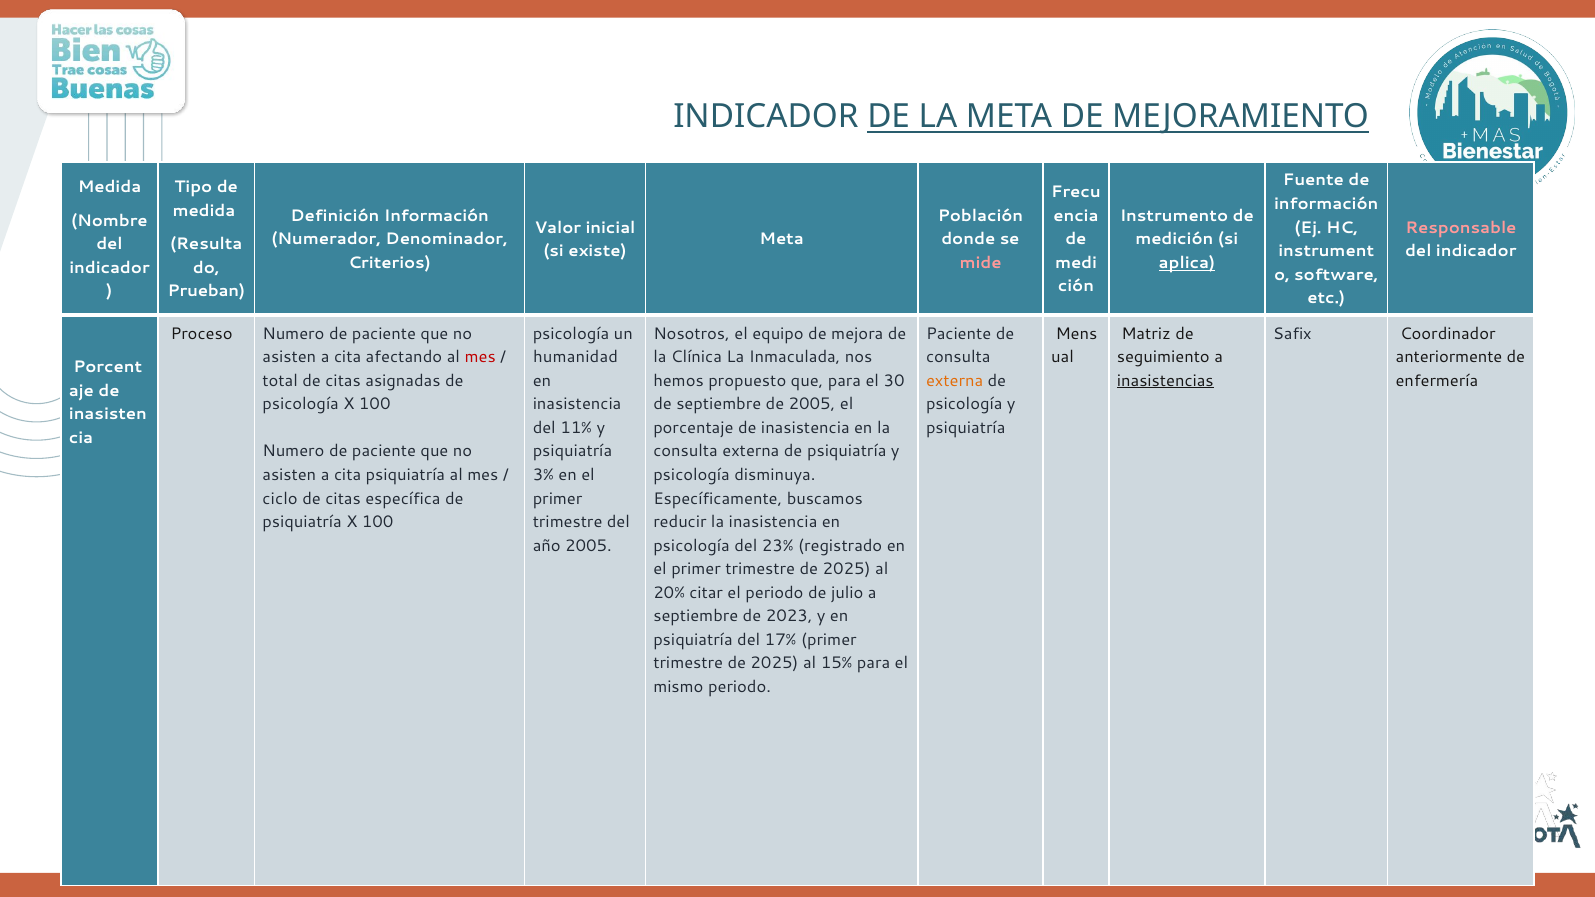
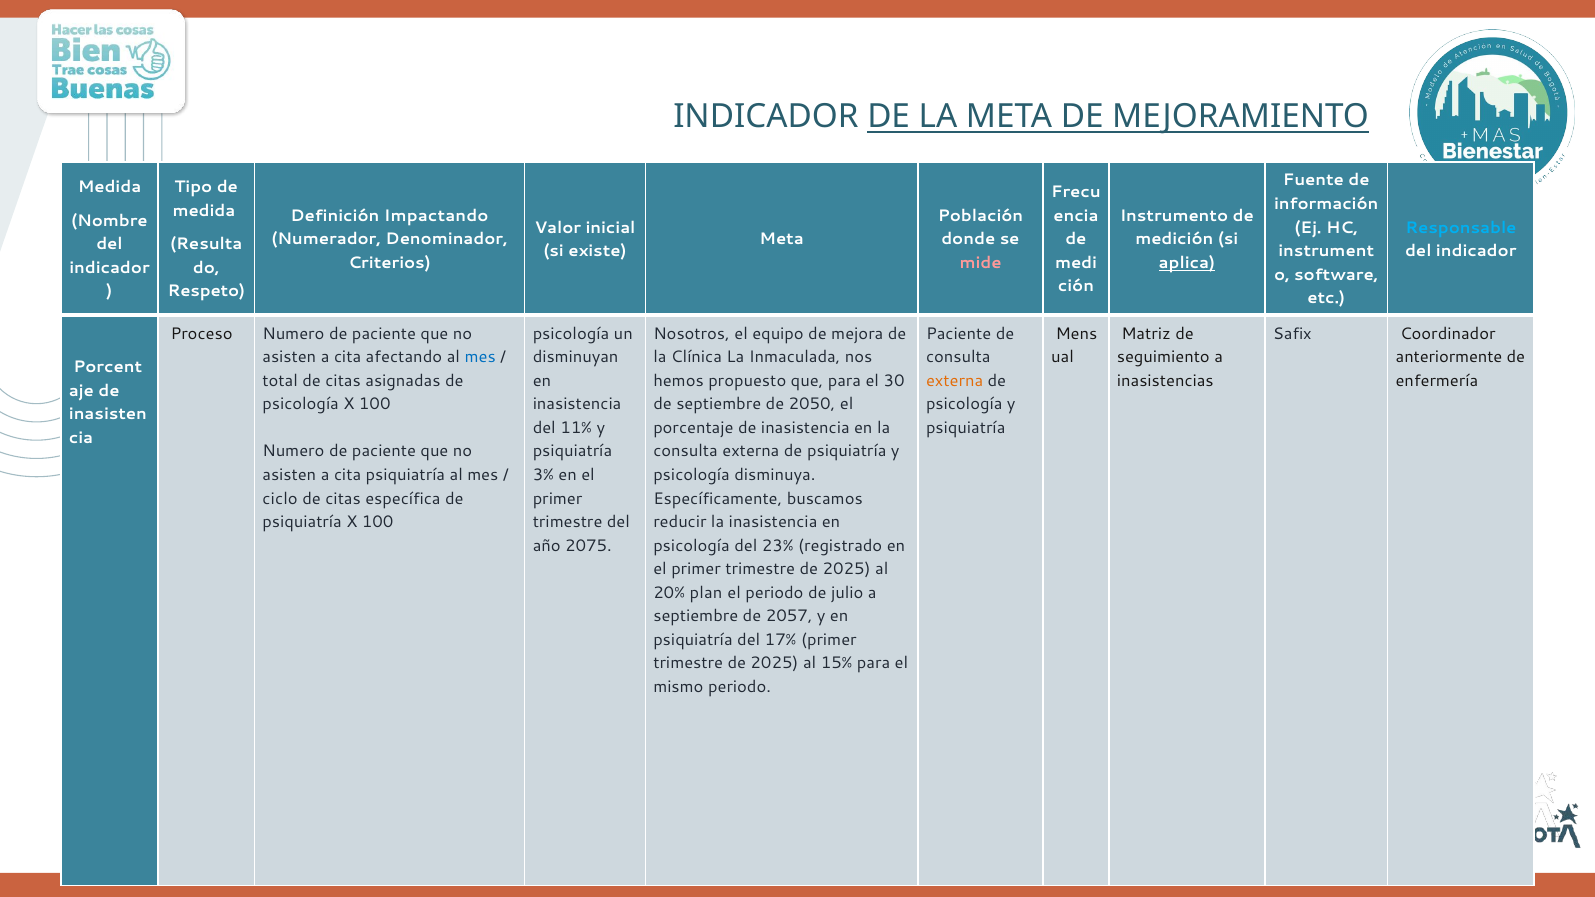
Definición Información: Información -> Impactando
Responsable colour: pink -> light blue
Prueban: Prueban -> Respeto
mes at (480, 357) colour: red -> blue
humanidad: humanidad -> disminuyan
inasistencias underline: present -> none
de 2005: 2005 -> 2050
año 2005: 2005 -> 2075
citar: citar -> plan
2023: 2023 -> 2057
